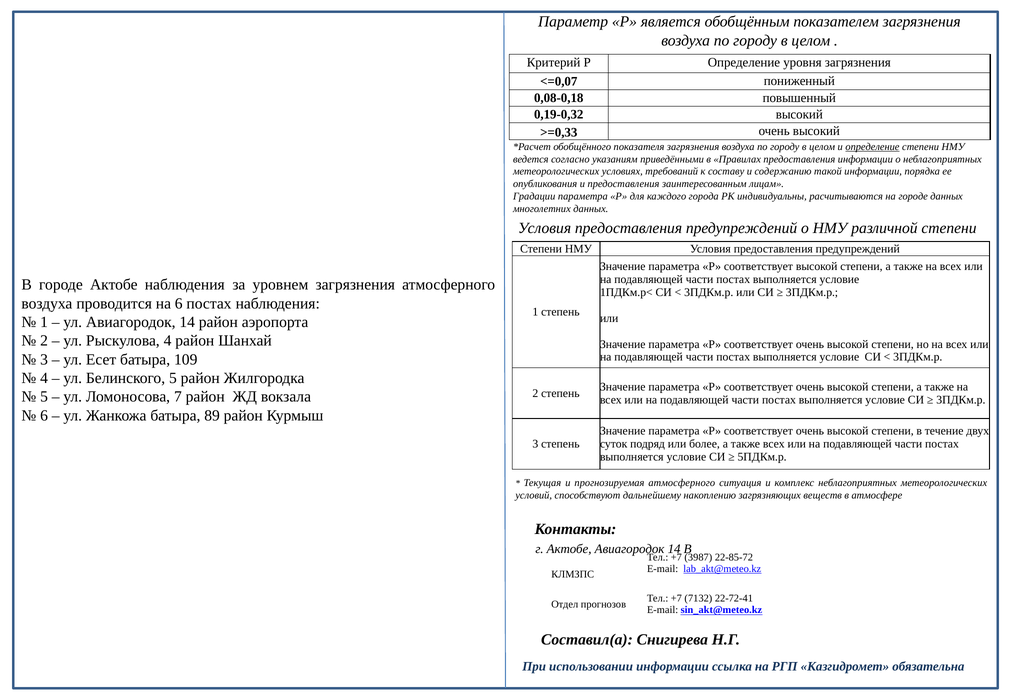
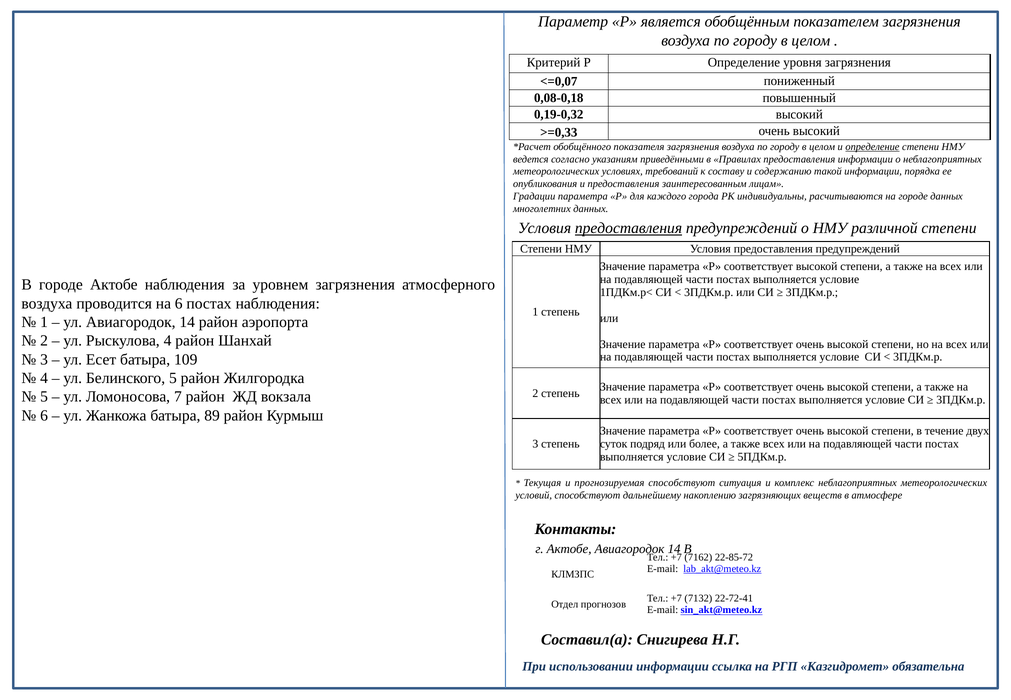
предоставления at (629, 228) underline: none -> present
прогнозируемая атмосферного: атмосферного -> способствуют
3987: 3987 -> 7162
